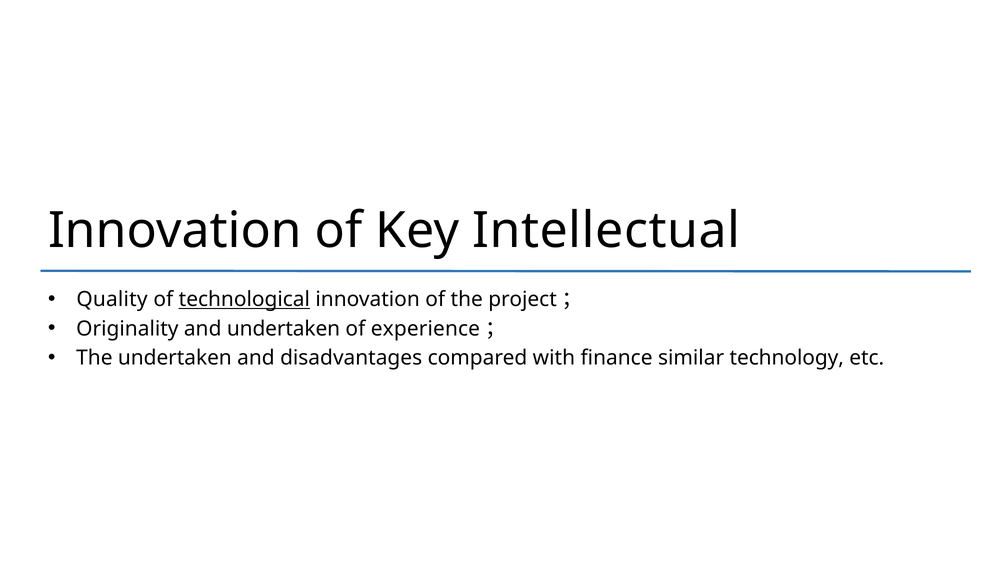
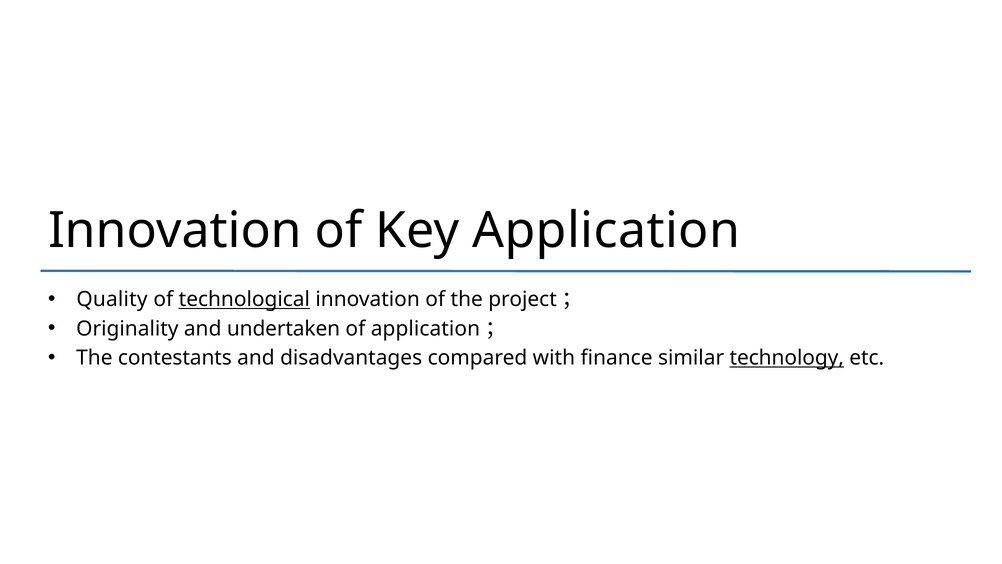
Key Intellectual: Intellectual -> Application
of experience: experience -> application
The undertaken: undertaken -> contestants
technology underline: none -> present
